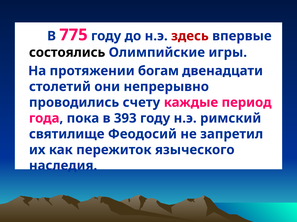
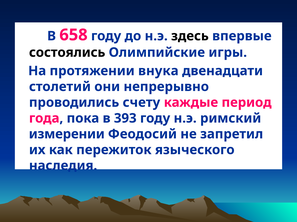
775: 775 -> 658
здесь colour: red -> black
богам: богам -> внука
святилище: святилище -> измерении
